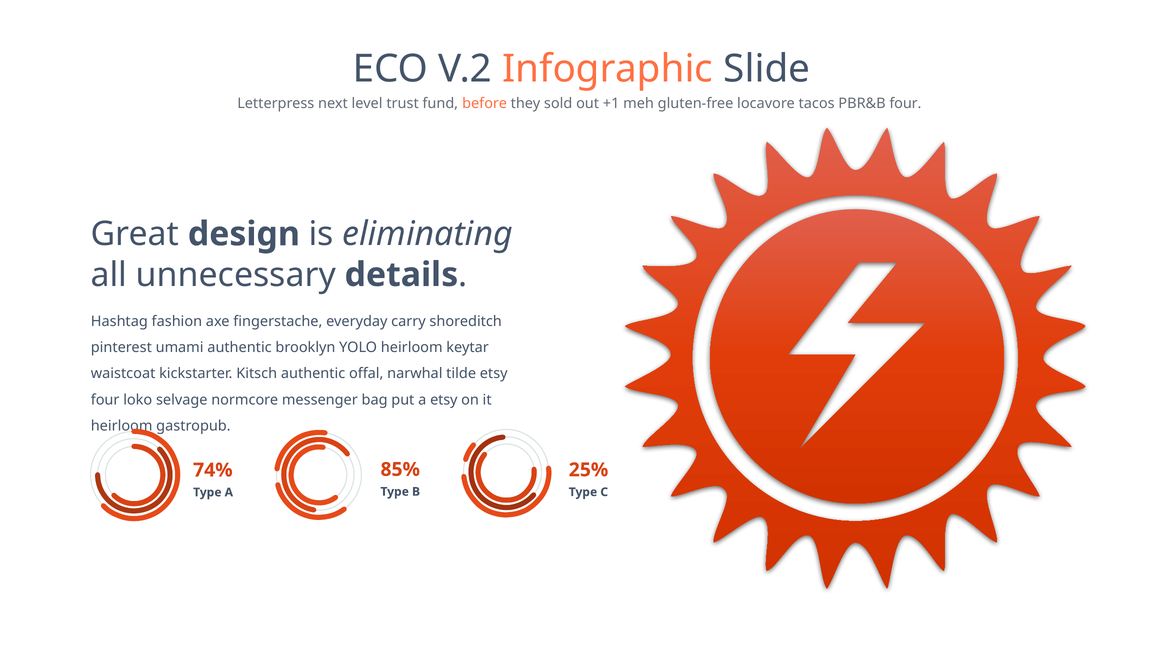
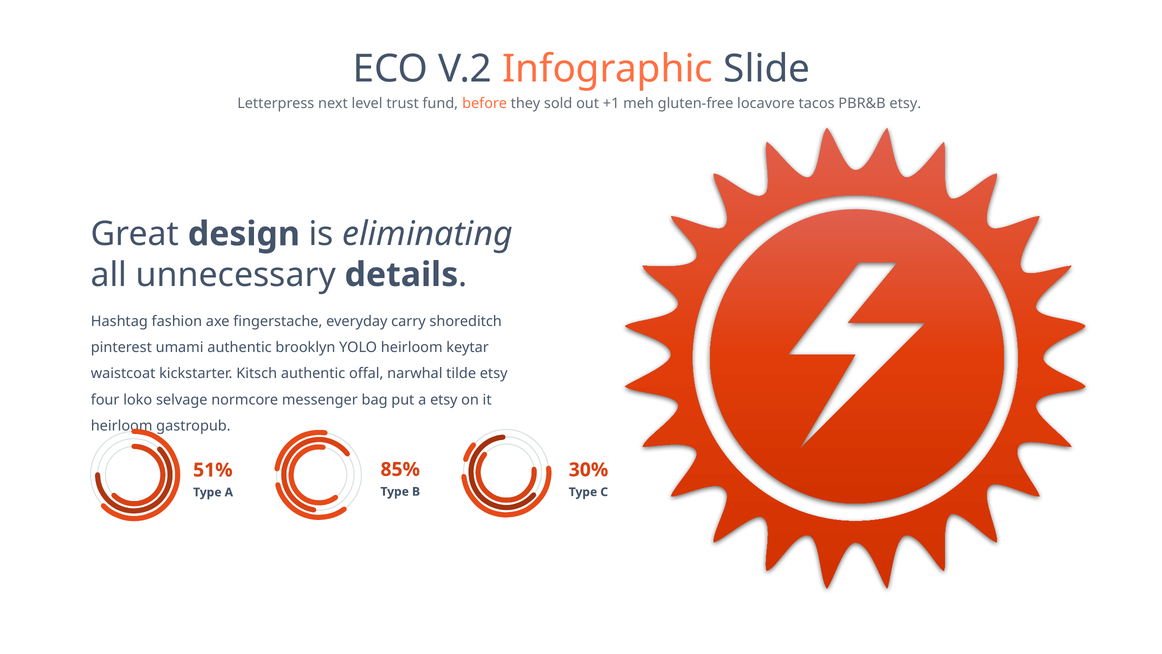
PBR&B four: four -> etsy
25%: 25% -> 30%
74%: 74% -> 51%
